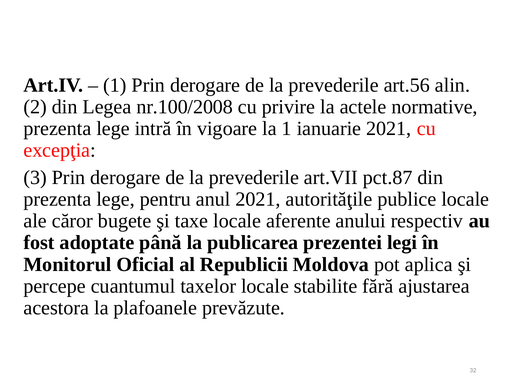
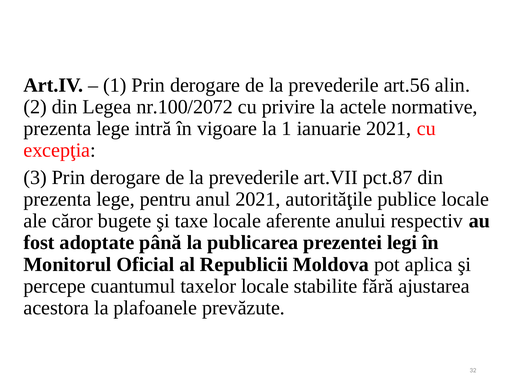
nr.100/2008: nr.100/2008 -> nr.100/2072
